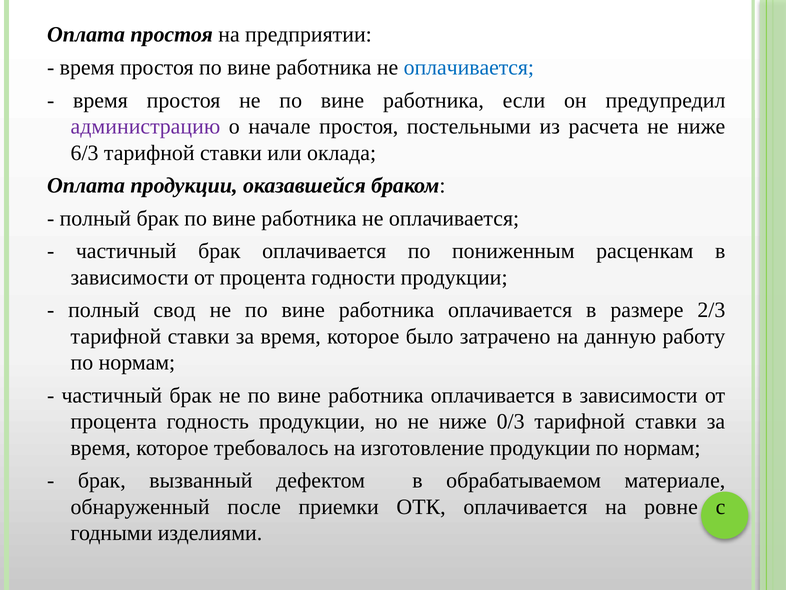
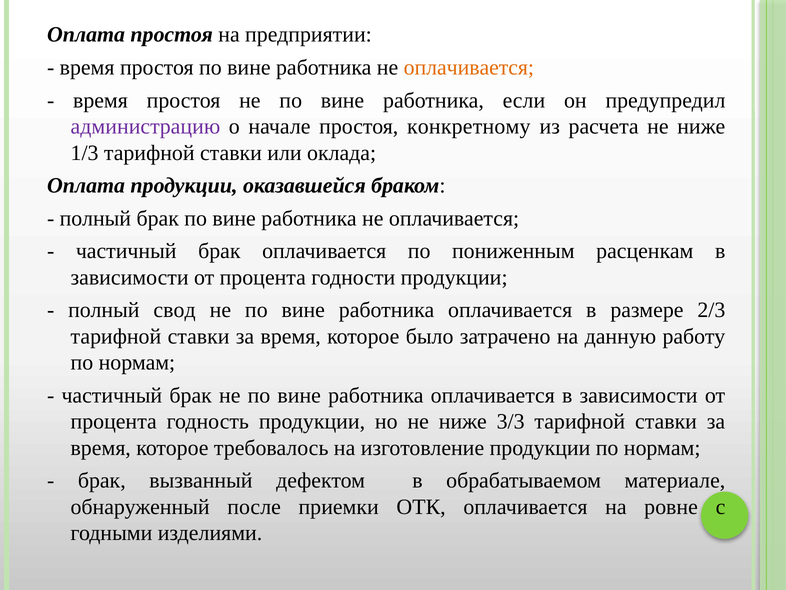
оплачивается at (469, 67) colour: blue -> orange
постельными: постельными -> конкретному
6/3: 6/3 -> 1/3
0/3: 0/3 -> 3/3
